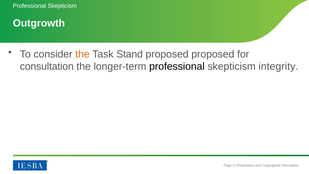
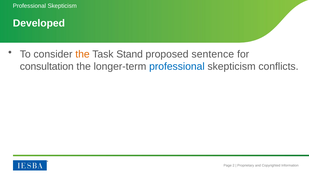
Outgrowth: Outgrowth -> Developed
proposed proposed: proposed -> sentence
professional at (177, 67) colour: black -> blue
integrity: integrity -> conflicts
